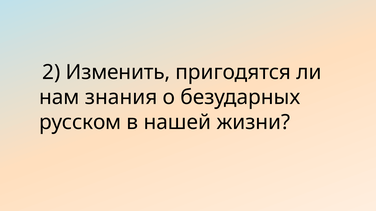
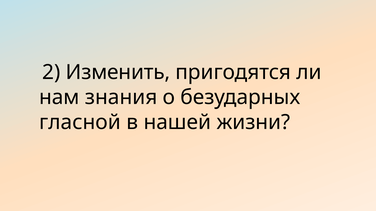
русском: русском -> гласной
